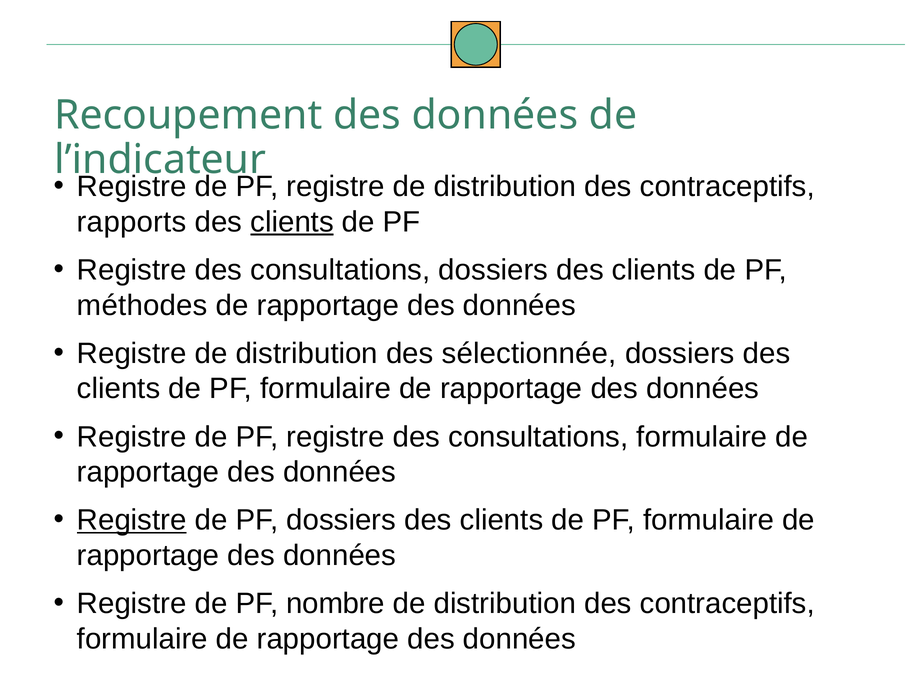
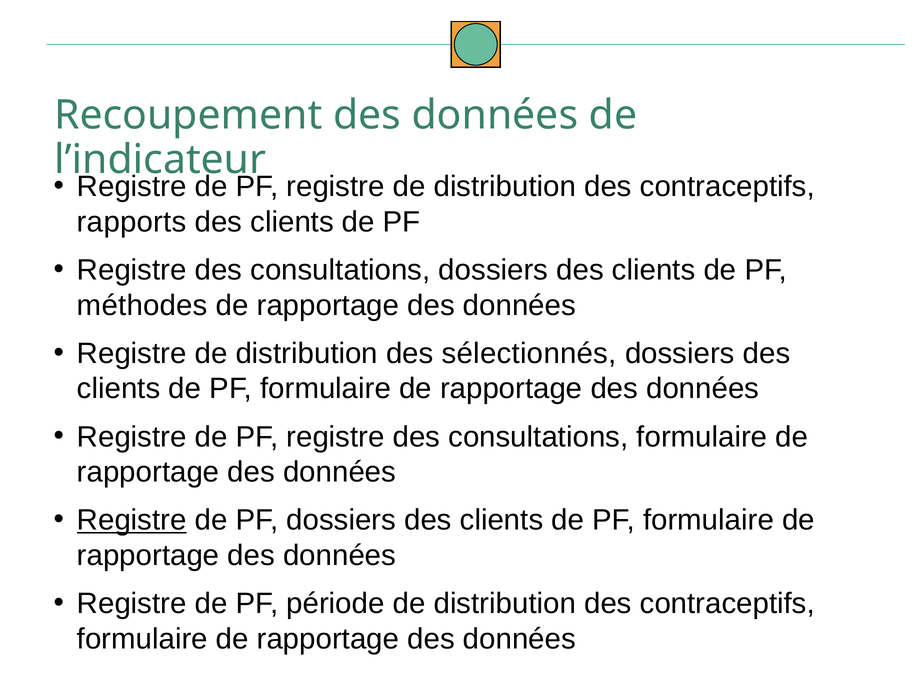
clients at (292, 222) underline: present -> none
sélectionnée: sélectionnée -> sélectionnés
nombre: nombre -> période
